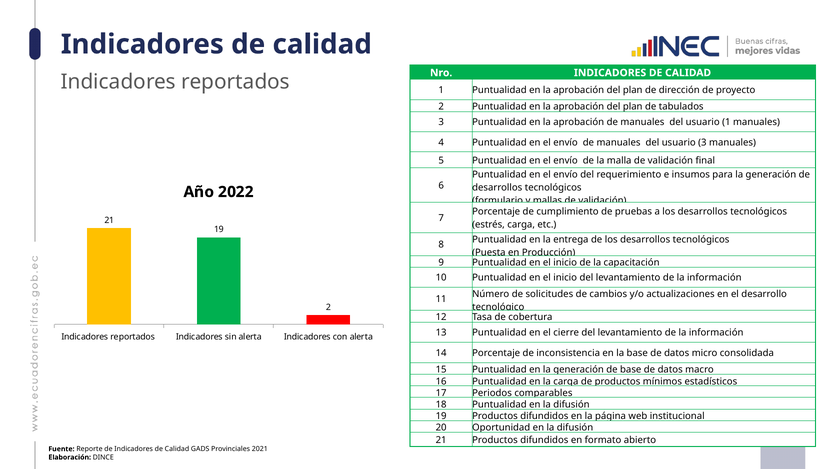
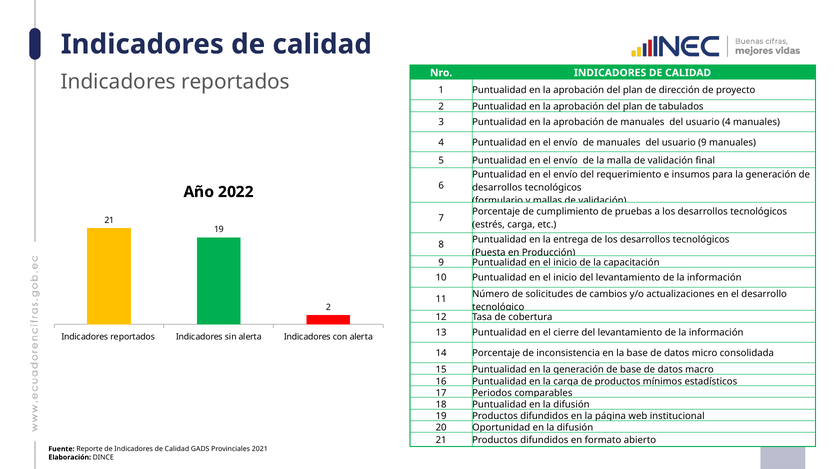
usuario 1: 1 -> 4
usuario 3: 3 -> 9
